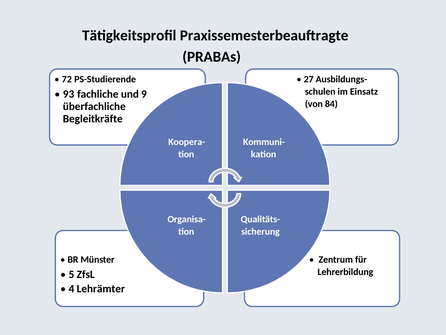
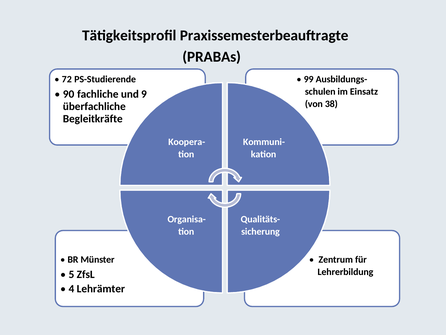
27: 27 -> 99
93: 93 -> 90
84: 84 -> 38
